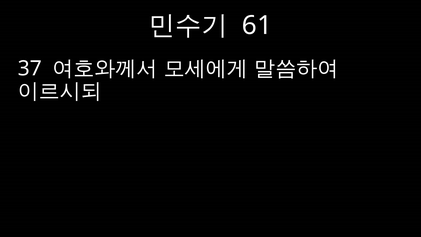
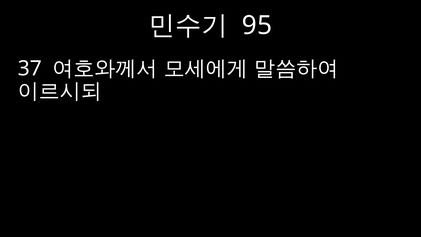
61: 61 -> 95
